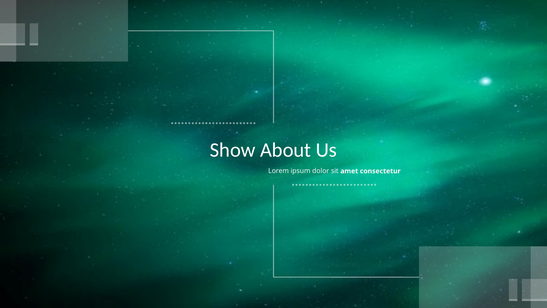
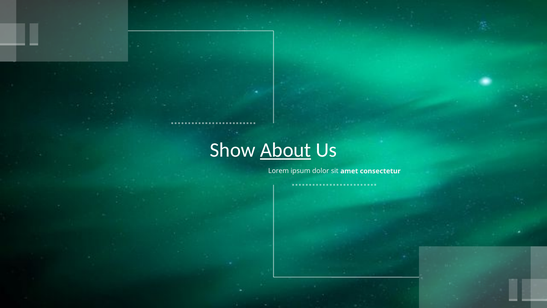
About underline: none -> present
